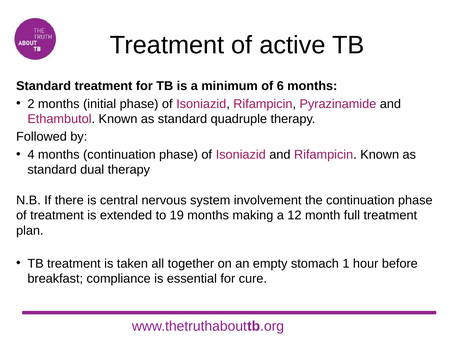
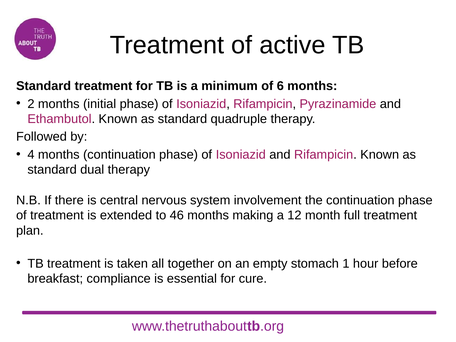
19: 19 -> 46
